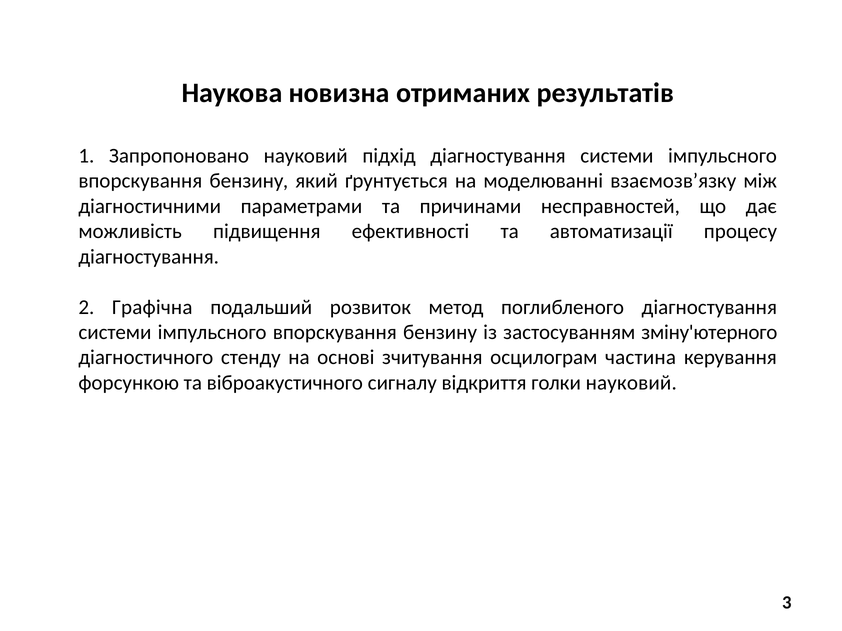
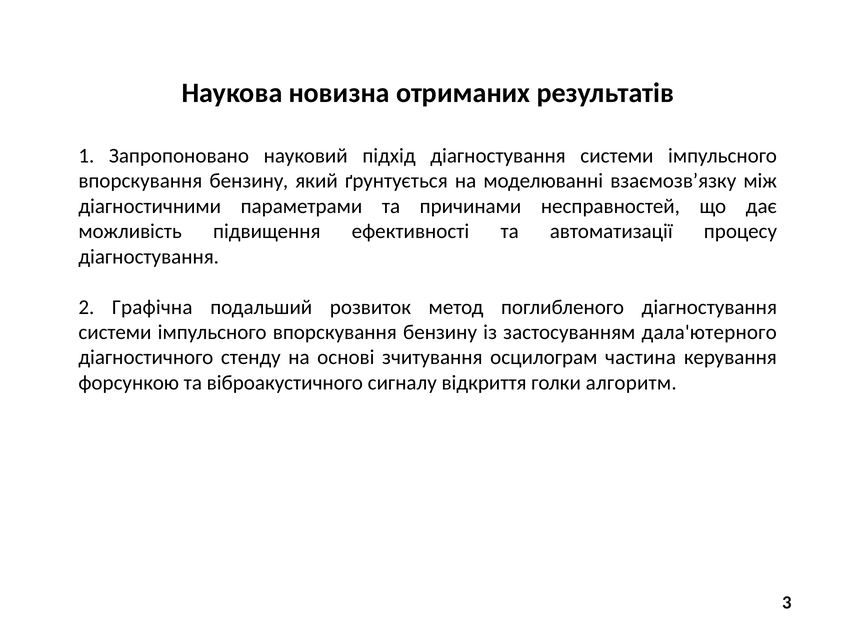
зміну'ютерного: зміну'ютерного -> дала'ютерного
голки науковий: науковий -> алгоритм
